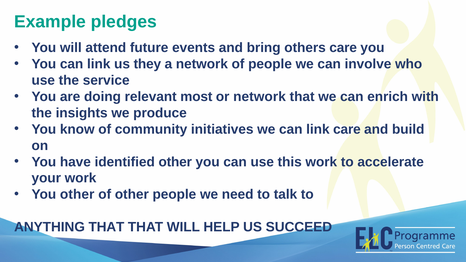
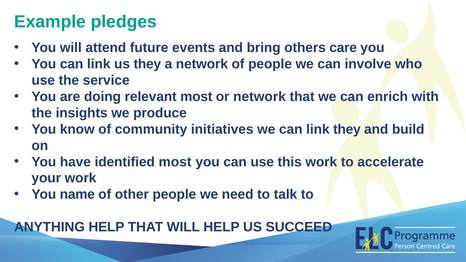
link care: care -> they
identified other: other -> most
You other: other -> name
ANYTHING THAT: THAT -> HELP
